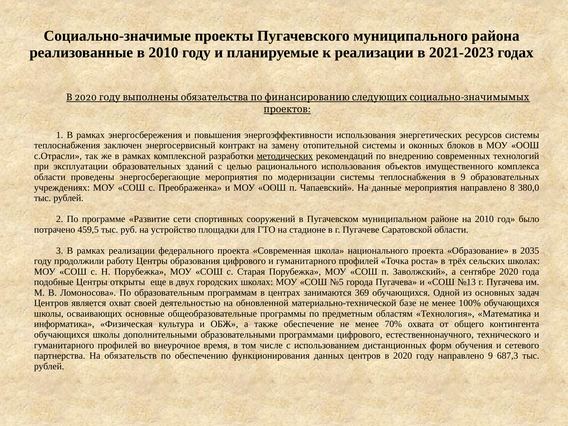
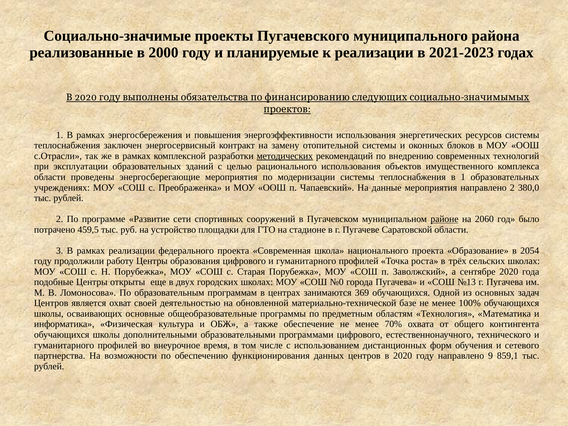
в 2010: 2010 -> 2000
в 9: 9 -> 1
направлено 8: 8 -> 2
районе underline: none -> present
на 2010: 2010 -> 2060
2035: 2035 -> 2054
№5: №5 -> №0
обязательств: обязательств -> возможности
687,3: 687,3 -> 859,1
